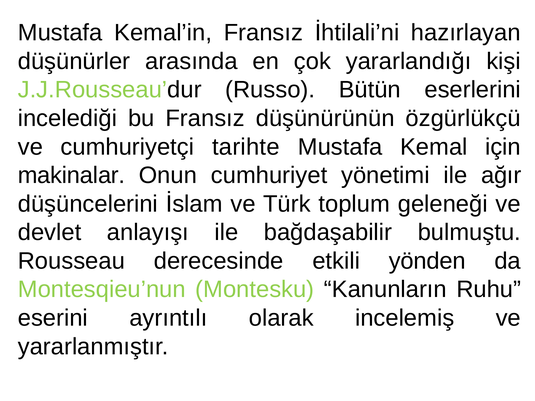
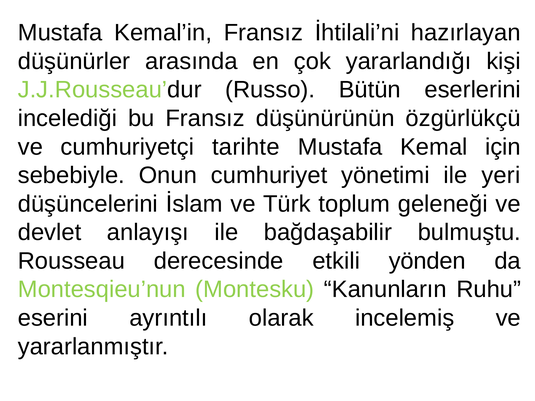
makinalar: makinalar -> sebebiyle
ağır: ağır -> yeri
